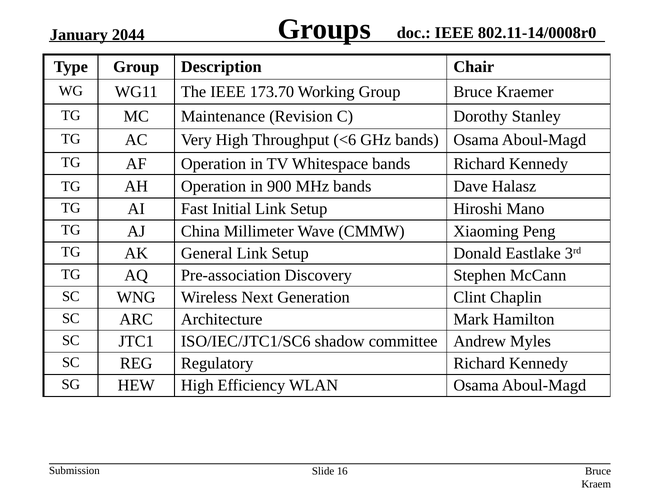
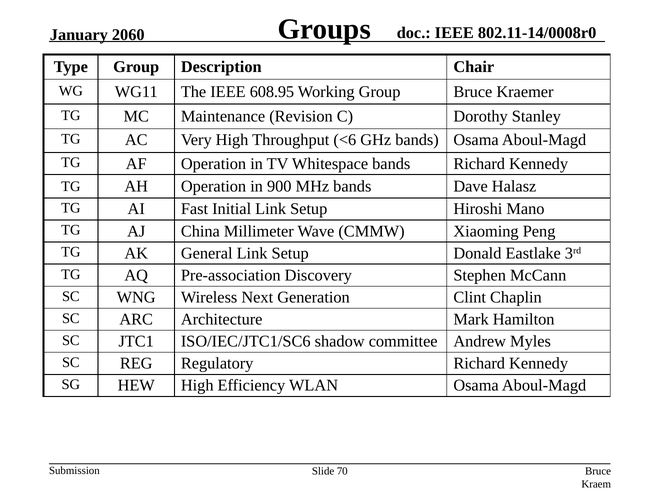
2044: 2044 -> 2060
173.70: 173.70 -> 608.95
16: 16 -> 70
